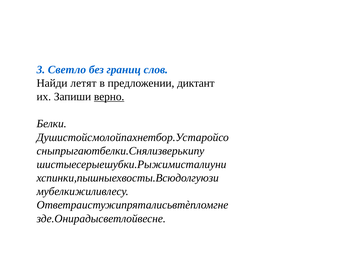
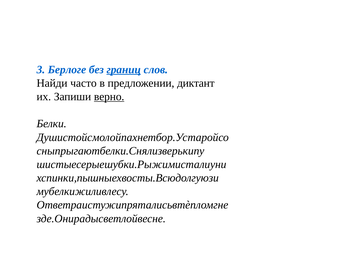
Светло: Светло -> Берлоге
границ underline: none -> present
летят: летят -> часто
